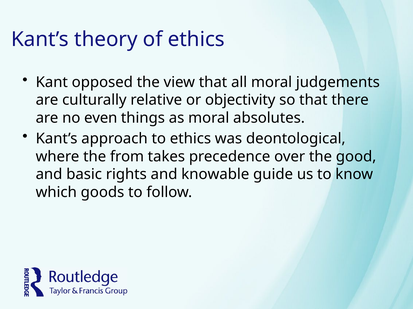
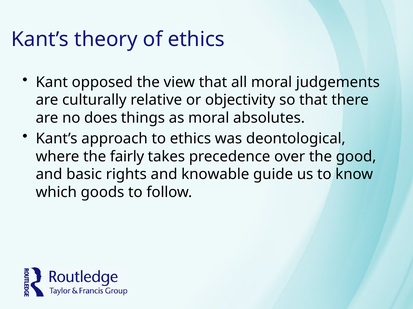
even: even -> does
from: from -> fairly
